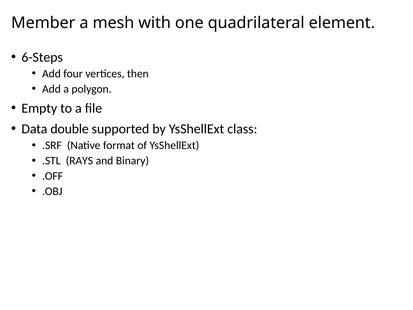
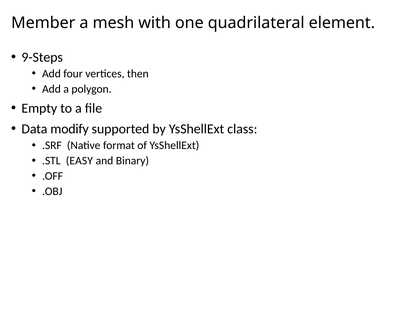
6-Steps: 6-Steps -> 9-Steps
double: double -> modify
RAYS: RAYS -> EASY
